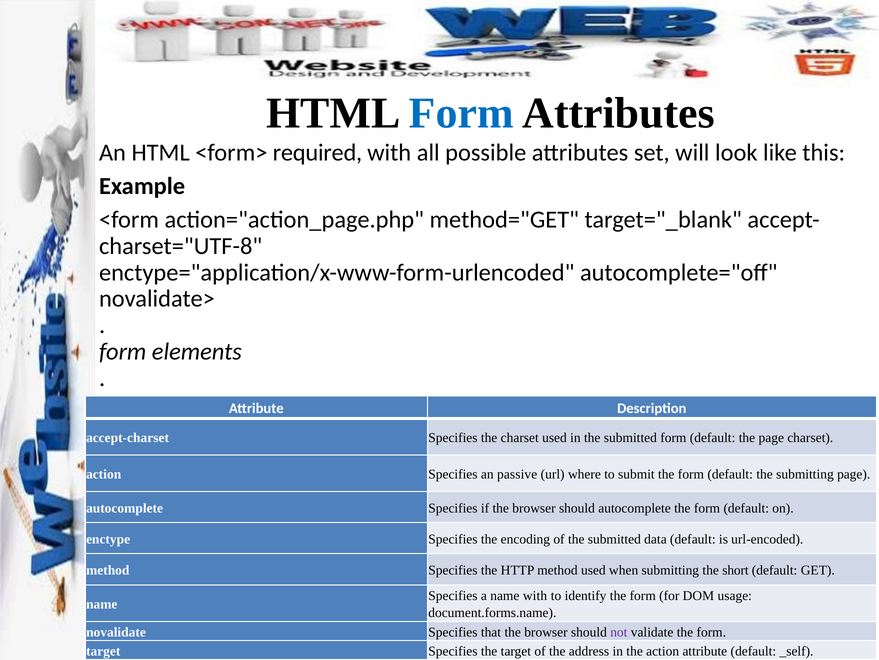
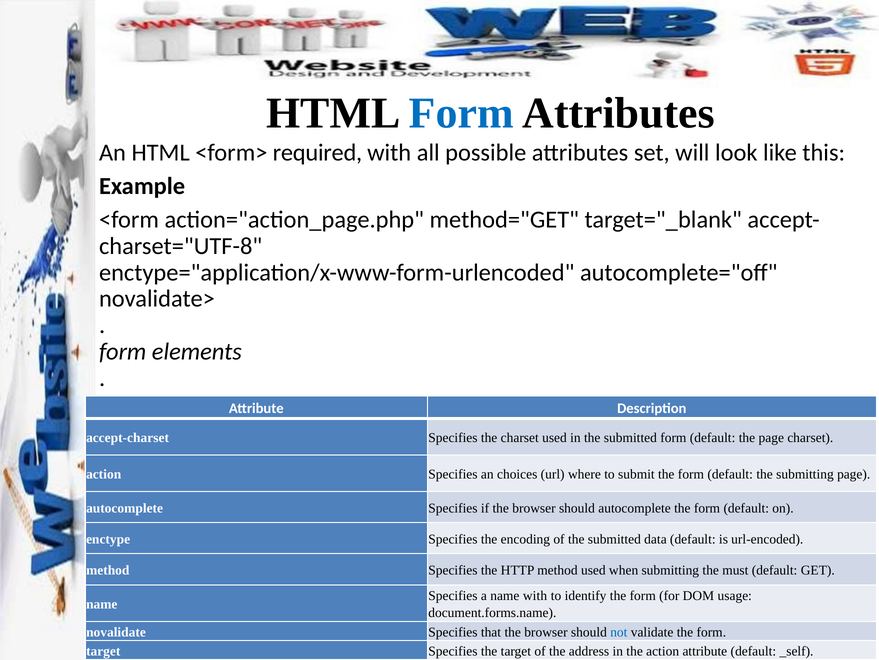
passive: passive -> choices
short: short -> must
not colour: purple -> blue
